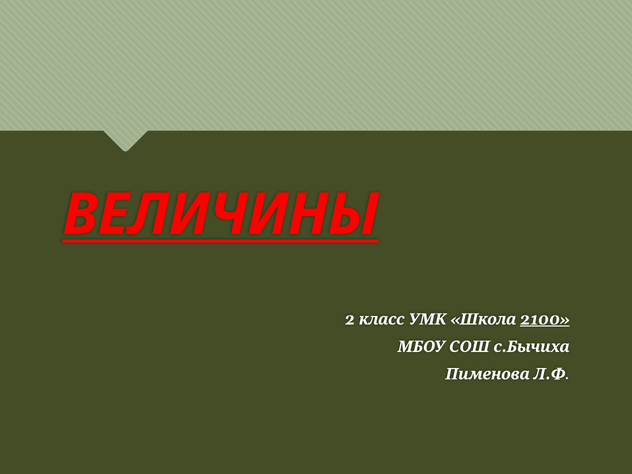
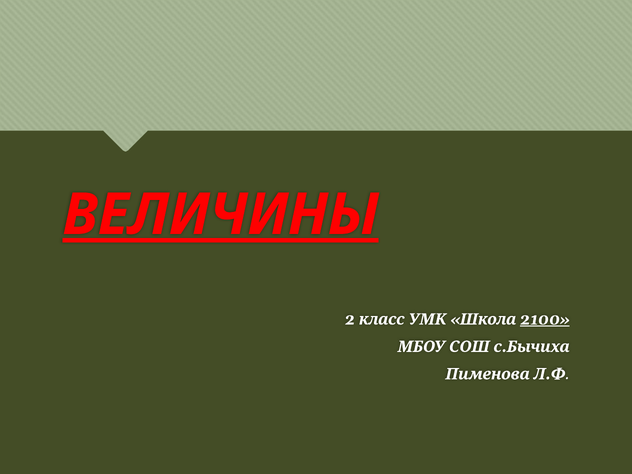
ВЕЛИЧИНЫ underline: none -> present
